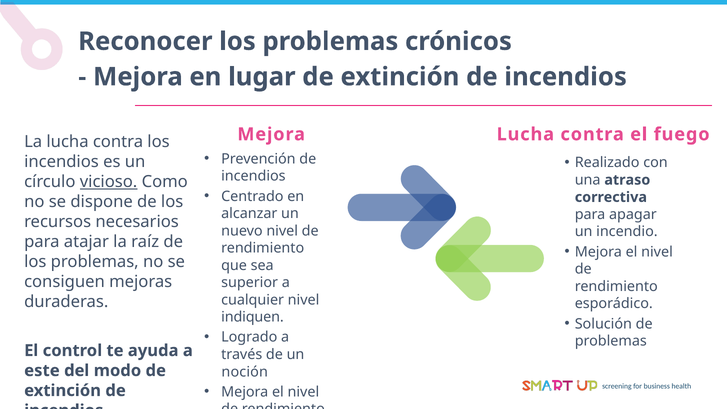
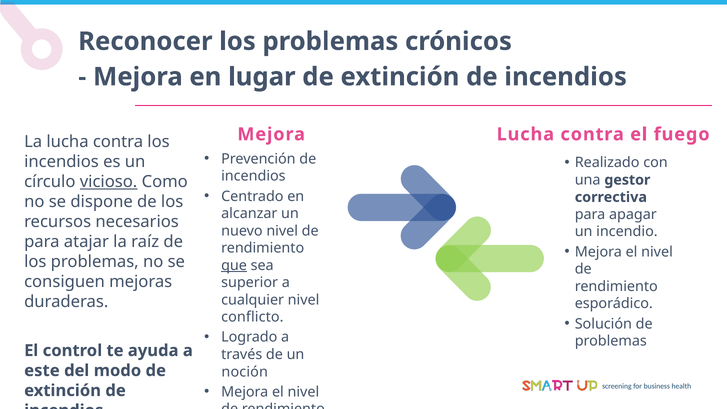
atraso: atraso -> gestor
que underline: none -> present
indiquen: indiquen -> conflicto
